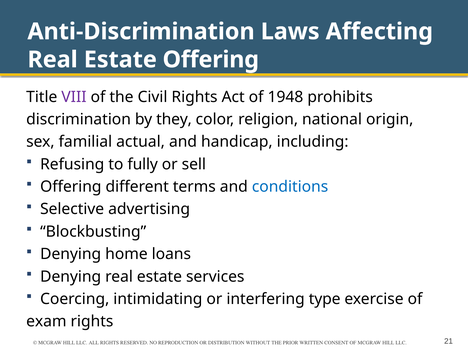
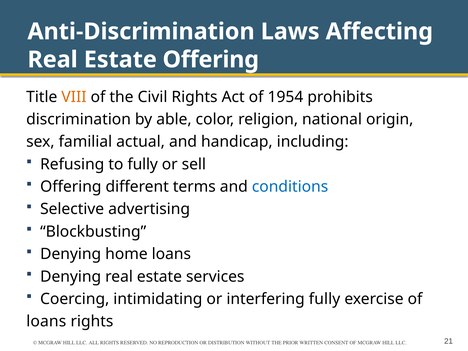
VIII colour: purple -> orange
1948: 1948 -> 1954
they: they -> able
interfering type: type -> fully
exam at (46, 321): exam -> loans
